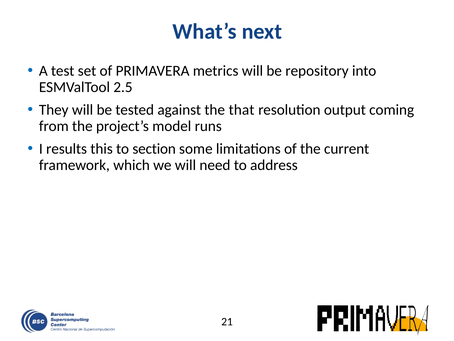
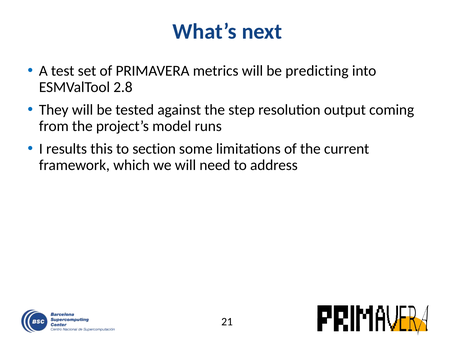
repository: repository -> predicting
2.5: 2.5 -> 2.8
that: that -> step
